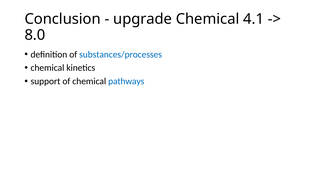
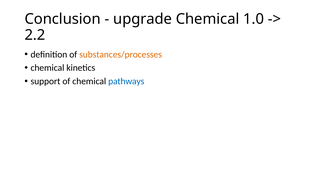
4.1: 4.1 -> 1.0
8.0: 8.0 -> 2.2
substances/processes colour: blue -> orange
